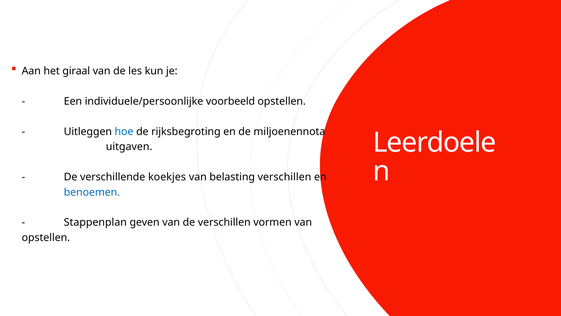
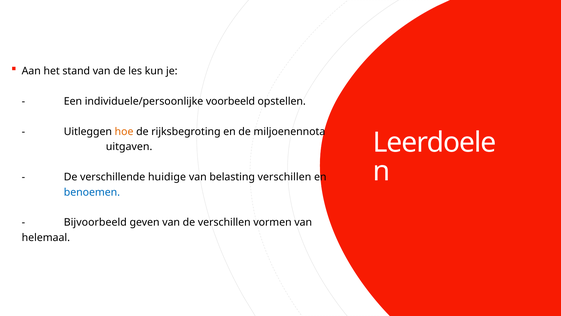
giraal: giraal -> stand
hoe colour: blue -> orange
koekjes: koekjes -> huidige
Stappenplan: Stappenplan -> Bijvoorbeeld
opstellen at (46, 237): opstellen -> helemaal
